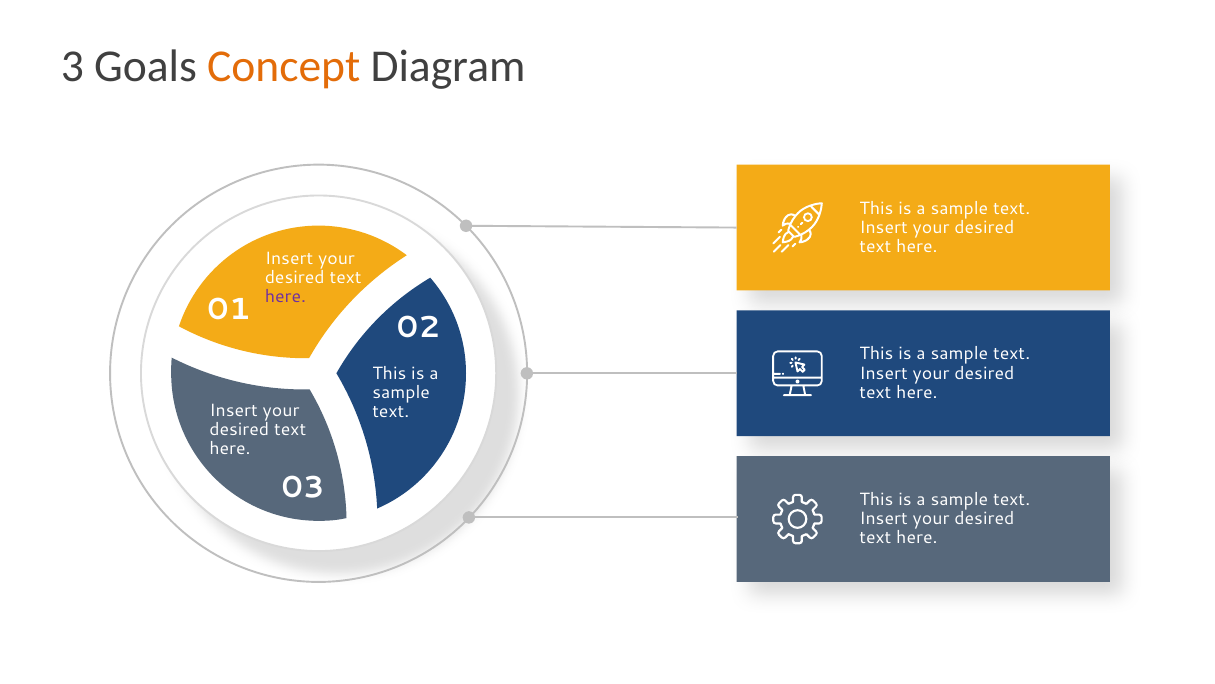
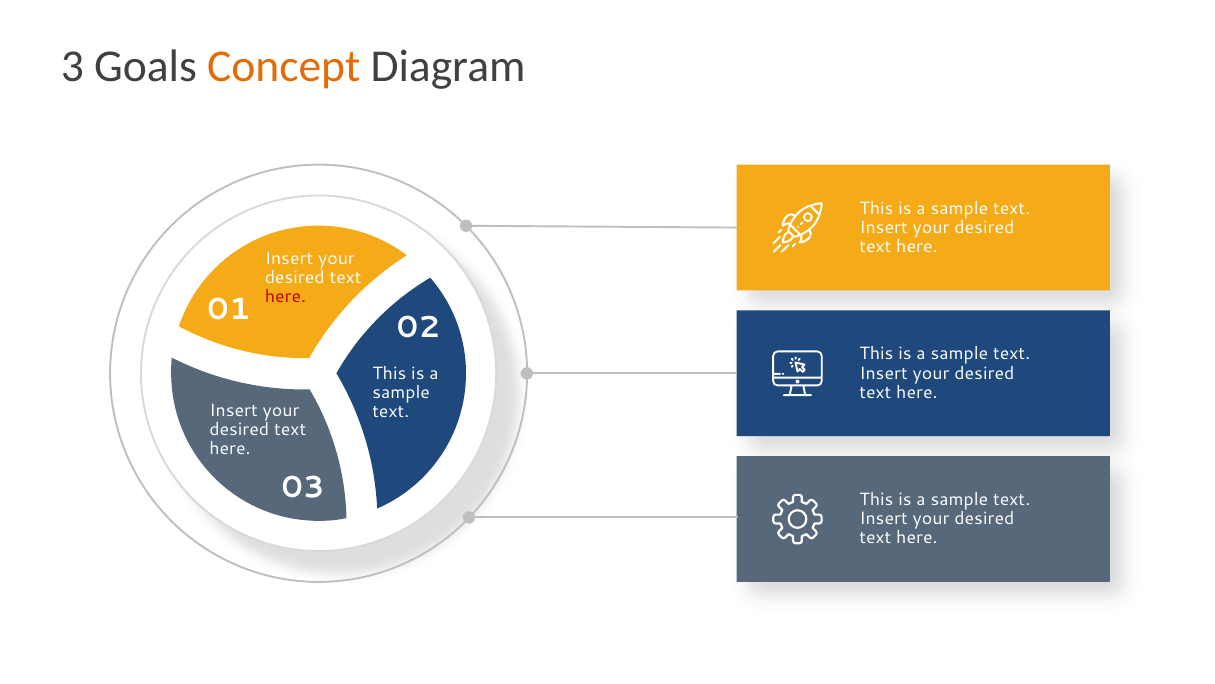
here at (285, 297) colour: purple -> red
